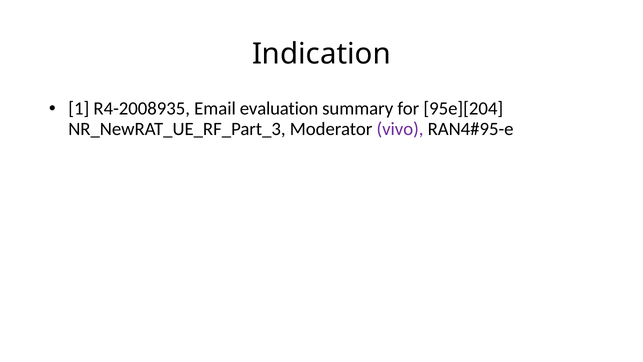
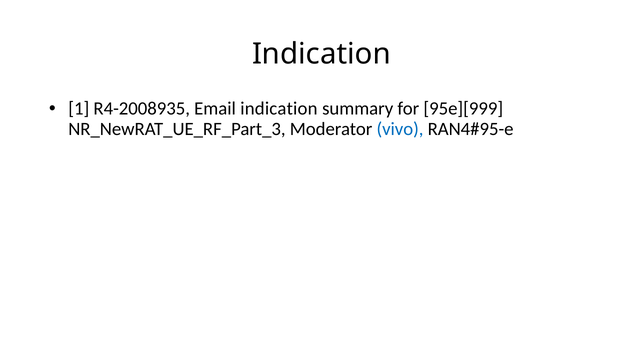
Email evaluation: evaluation -> indication
95e][204: 95e][204 -> 95e][999
vivo colour: purple -> blue
